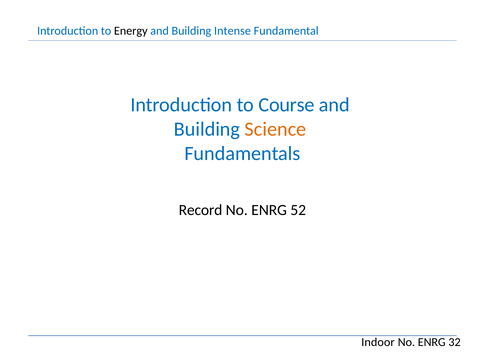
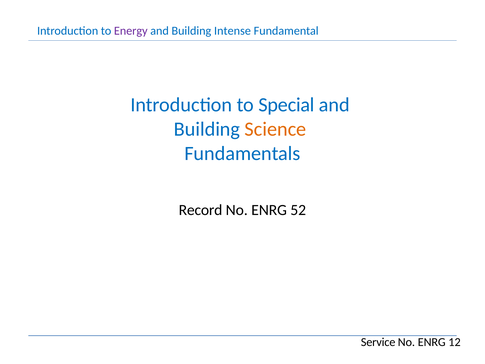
Energy colour: black -> purple
Course: Course -> Special
Indoor: Indoor -> Service
32: 32 -> 12
